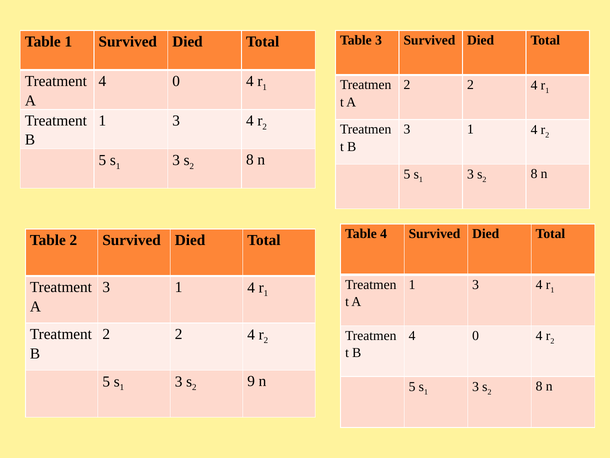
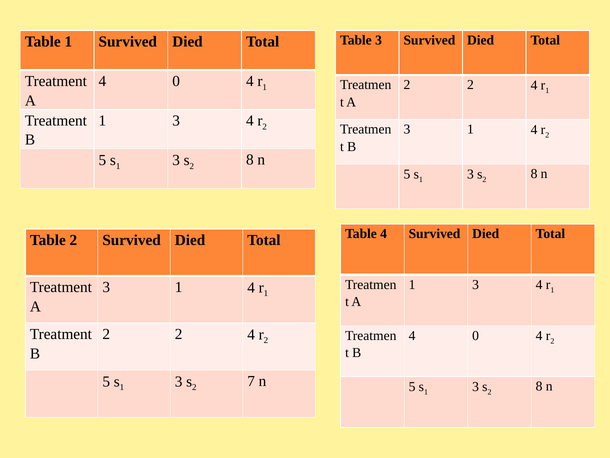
9: 9 -> 7
